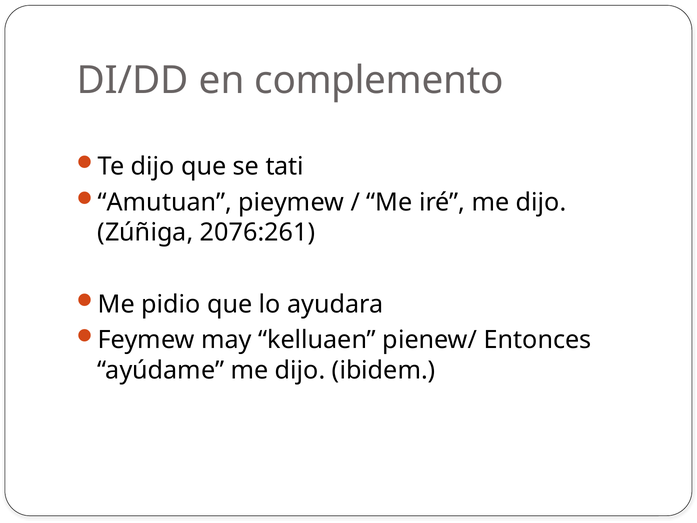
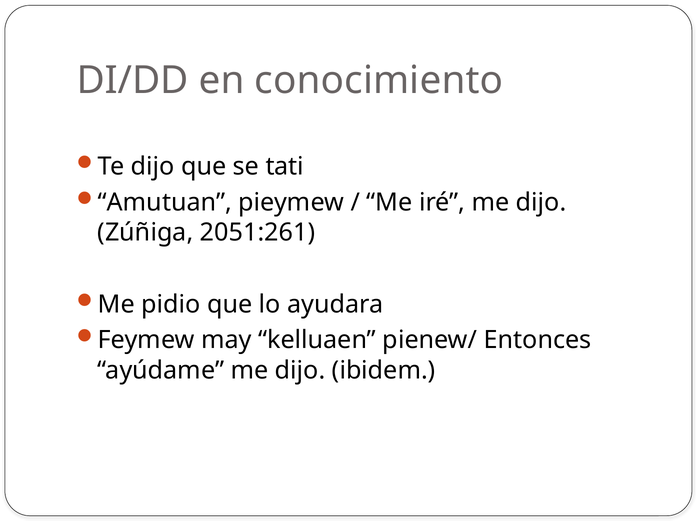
complemento: complemento -> conocimiento
2076:261: 2076:261 -> 2051:261
